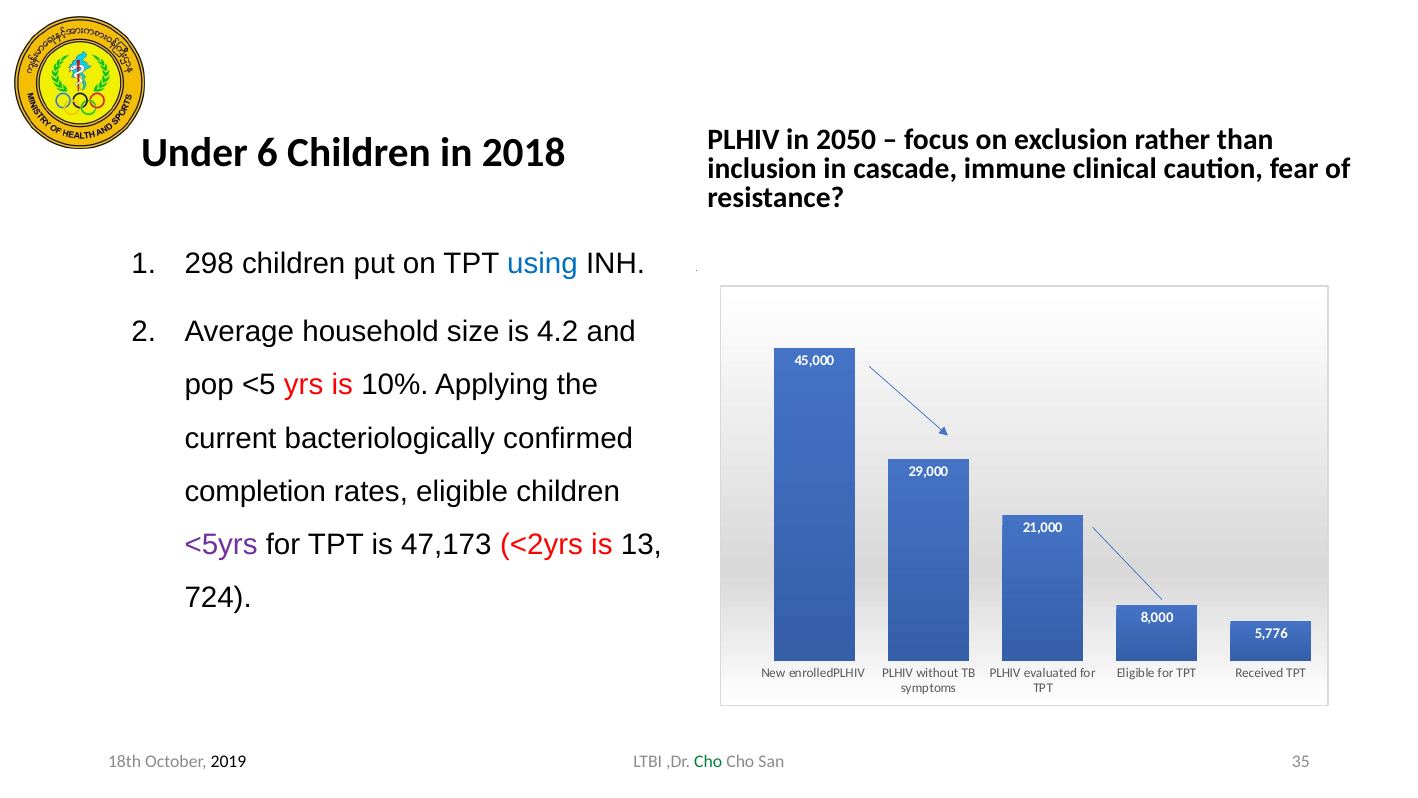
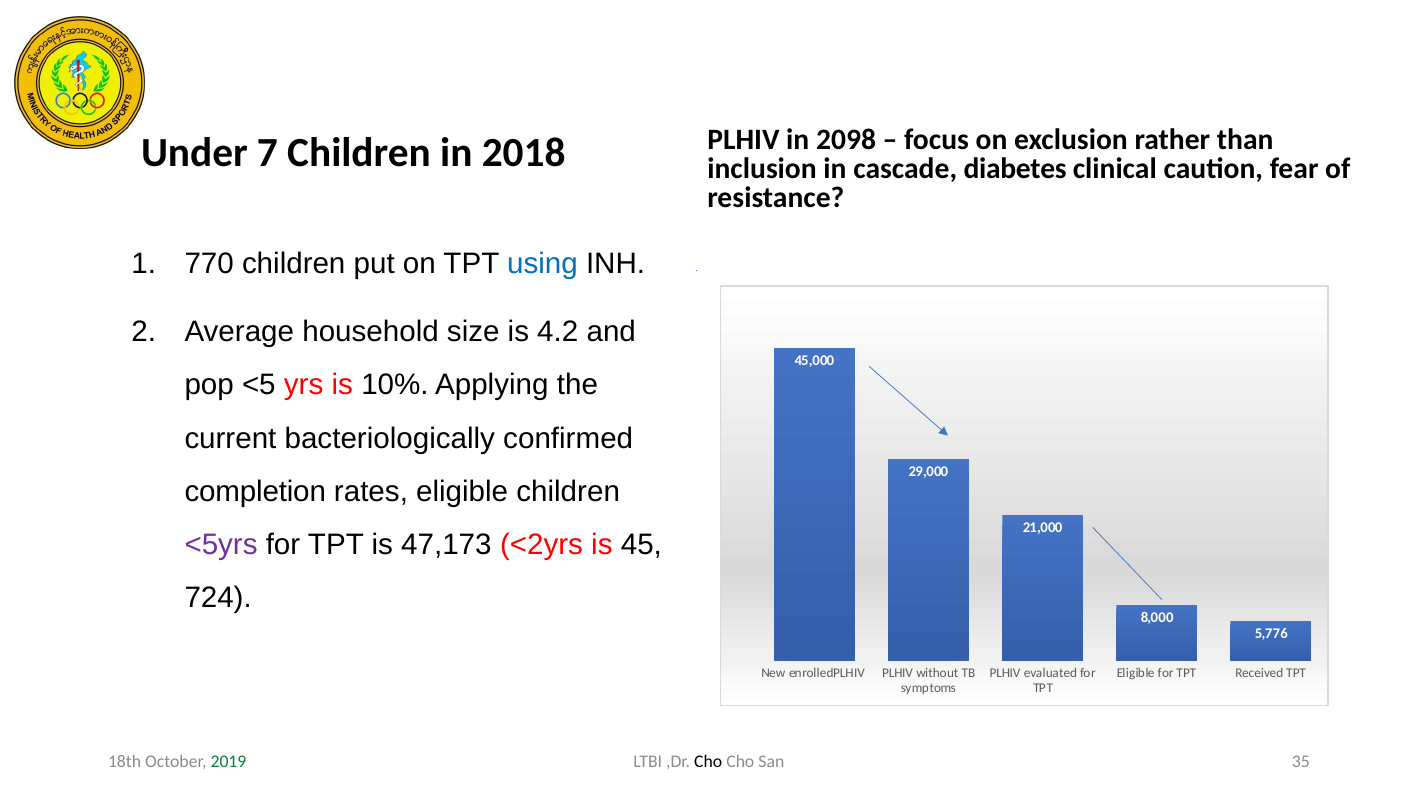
2050: 2050 -> 2098
6: 6 -> 7
immune: immune -> diabetes
298: 298 -> 770
13: 13 -> 45
Cho at (708, 762) colour: green -> black
2019 colour: black -> green
